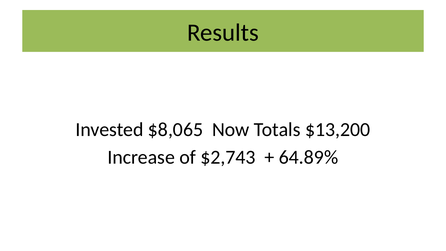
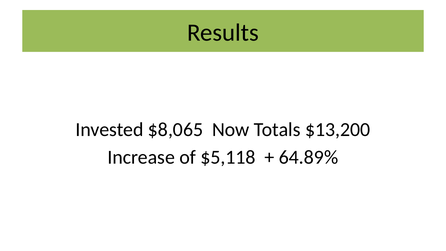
$2,743: $2,743 -> $5,118
